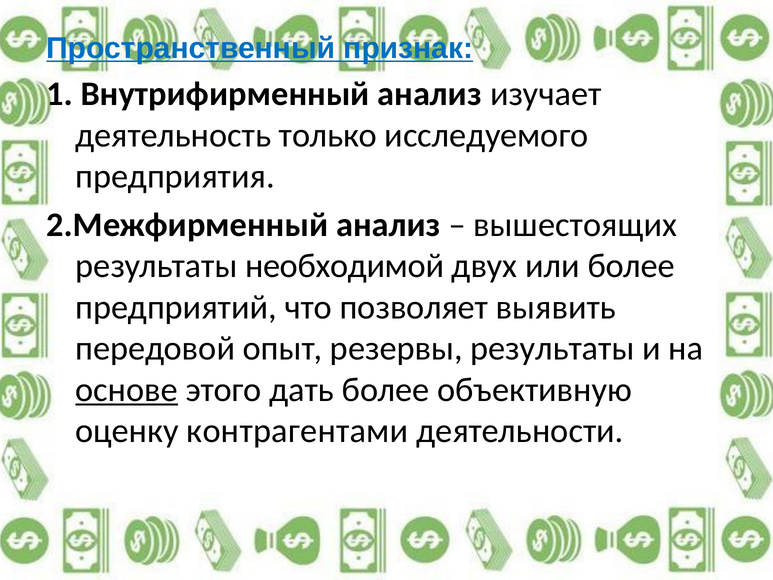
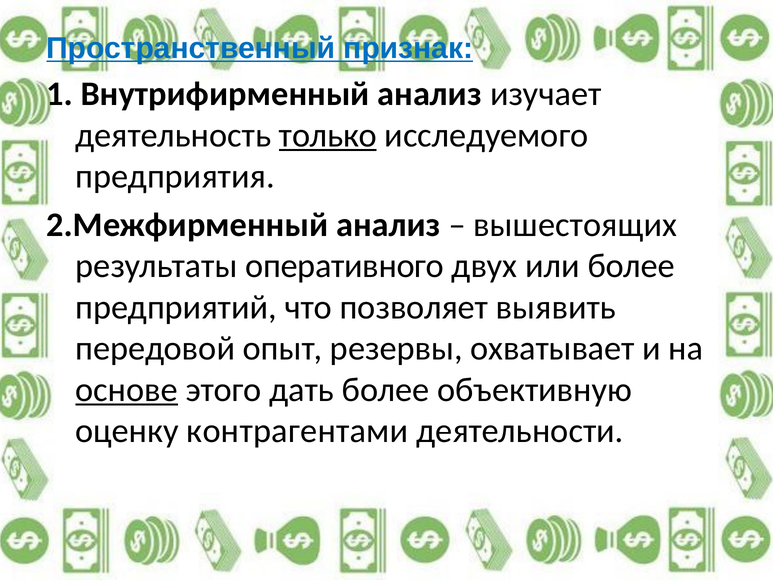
только underline: none -> present
необходимой: необходимой -> оперативного
резервы результаты: результаты -> охватывает
